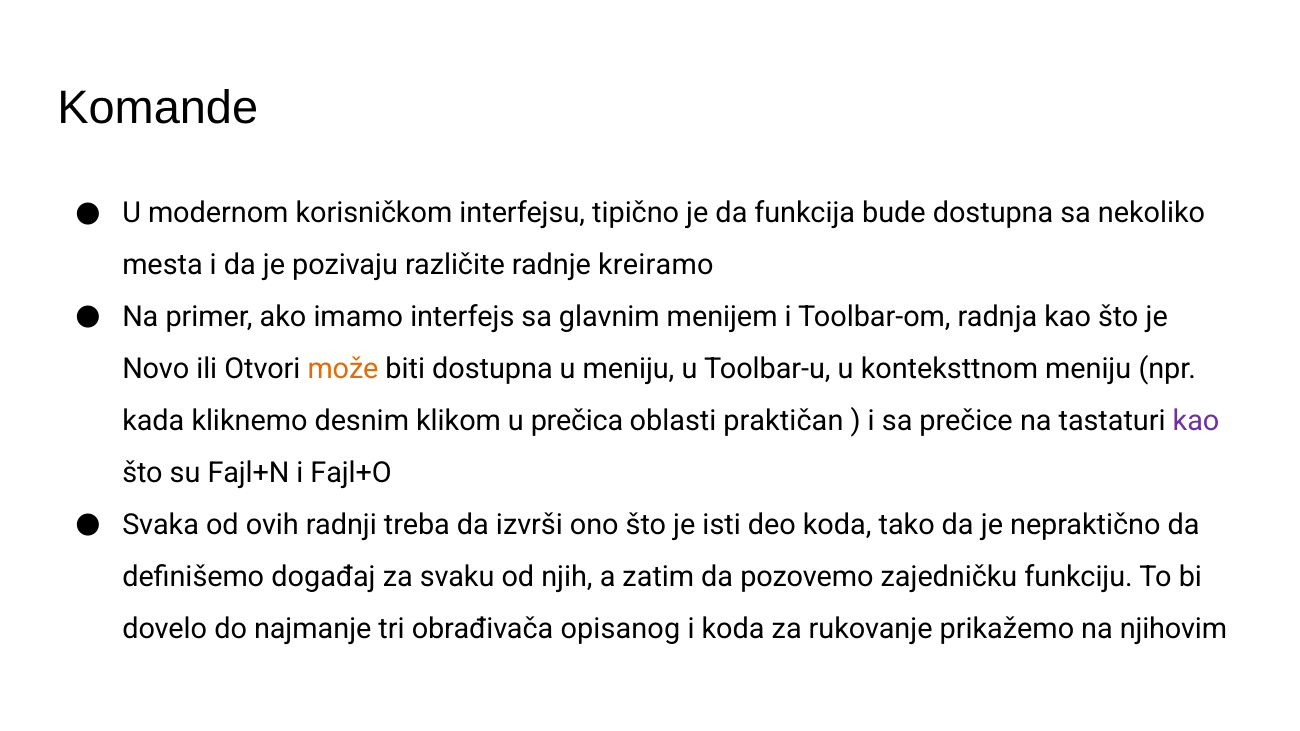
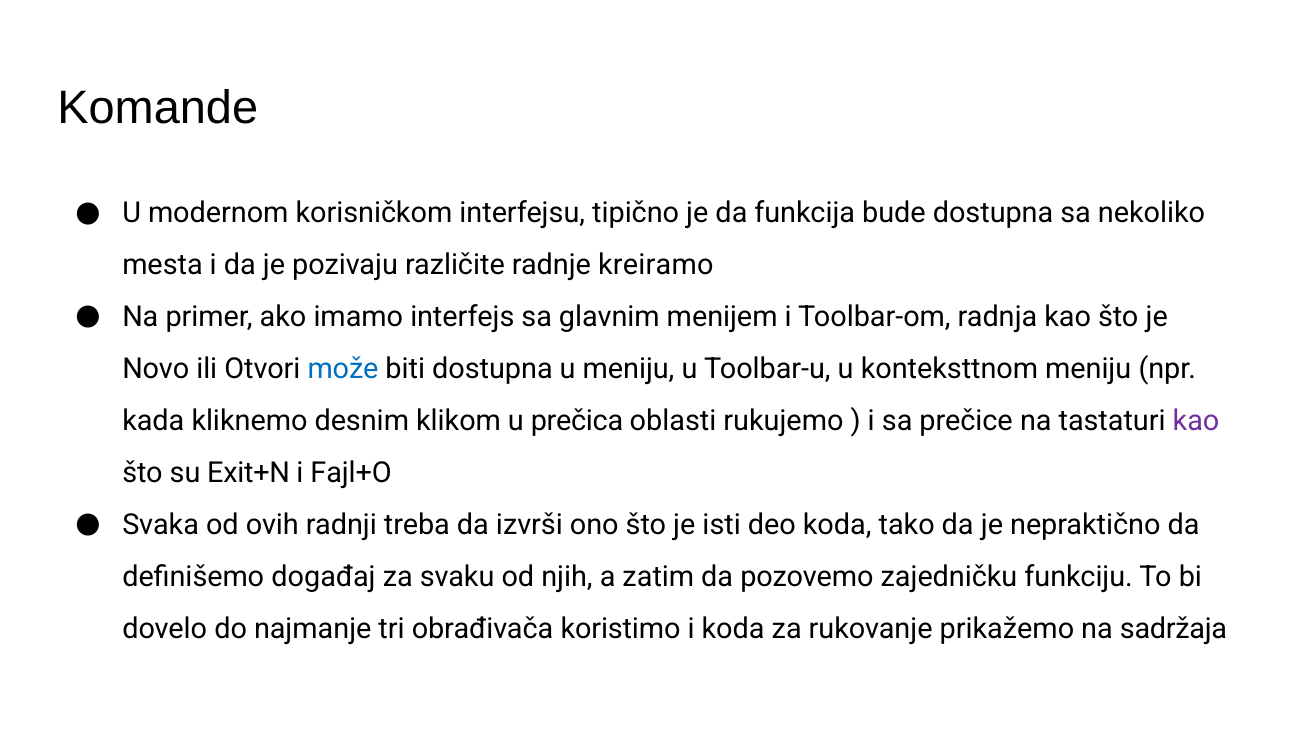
može colour: orange -> blue
praktičan: praktičan -> rukujemo
Fajl+N: Fajl+N -> Exit+N
opisanog: opisanog -> koristimo
njihovim: njihovim -> sadržaja
